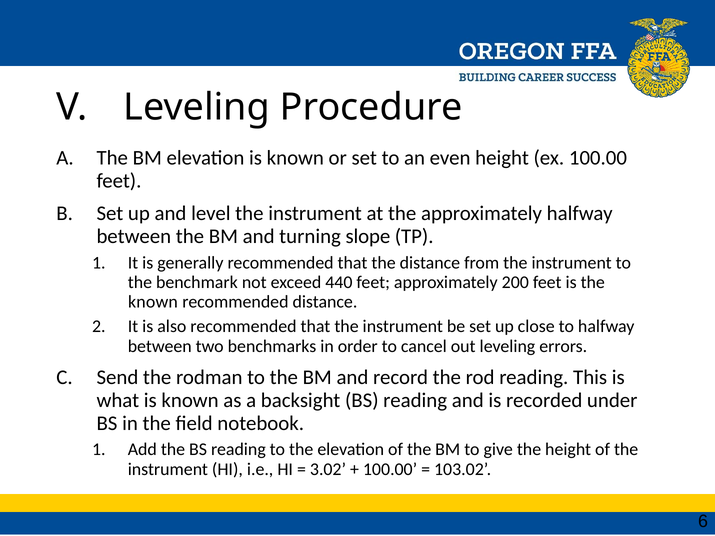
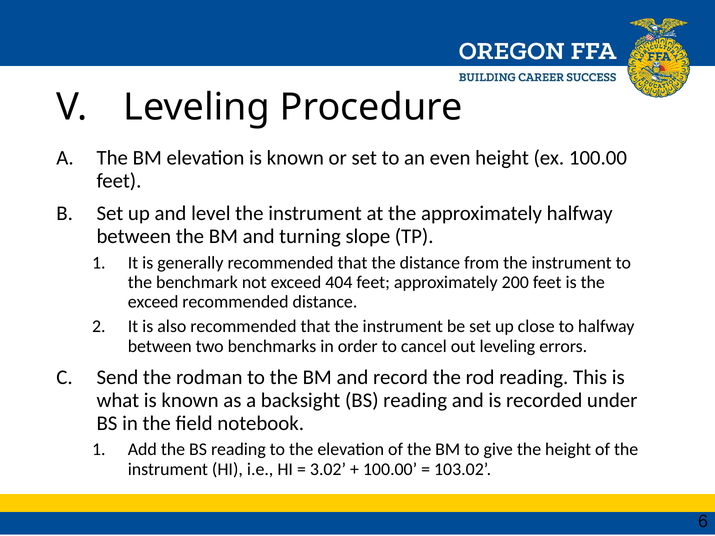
440: 440 -> 404
known at (153, 302): known -> exceed
